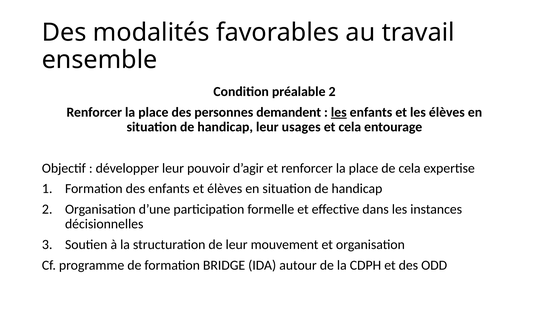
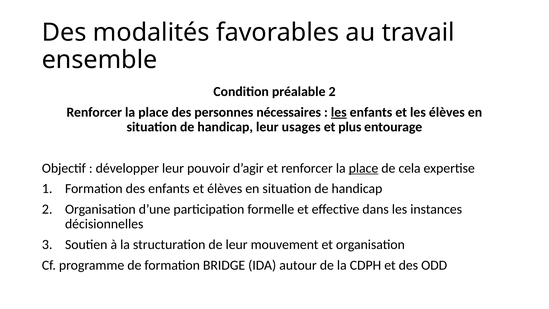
demandent: demandent -> nécessaires
et cela: cela -> plus
place at (363, 168) underline: none -> present
